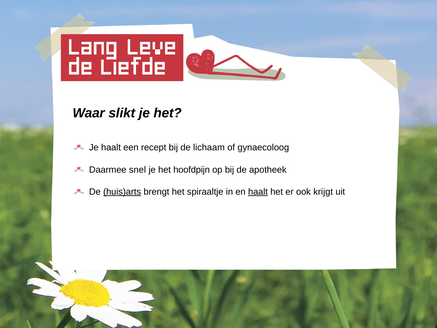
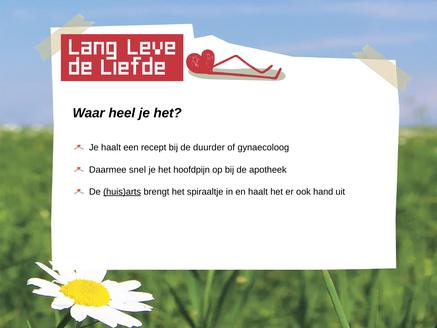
slikt: slikt -> heel
lichaam: lichaam -> duurder
haalt at (258, 192) underline: present -> none
krijgt: krijgt -> hand
